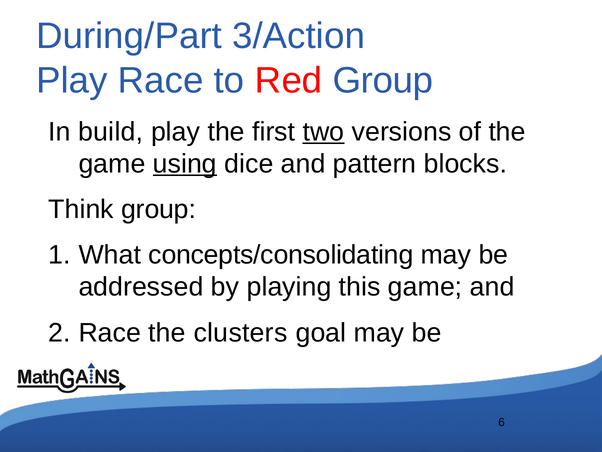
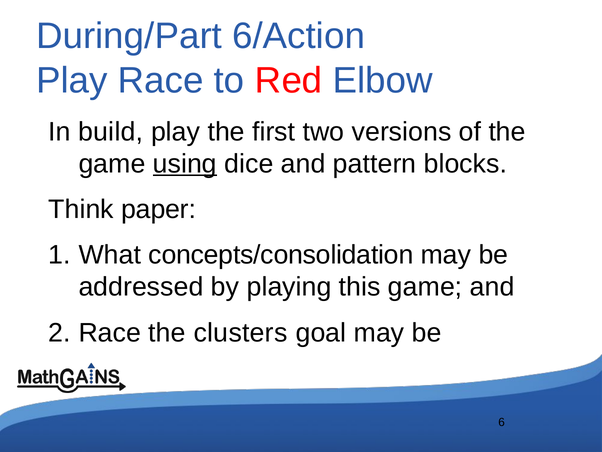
3/Action: 3/Action -> 6/Action
Red Group: Group -> Elbow
two underline: present -> none
Think group: group -> paper
concepts/consolidating: concepts/consolidating -> concepts/consolidation
